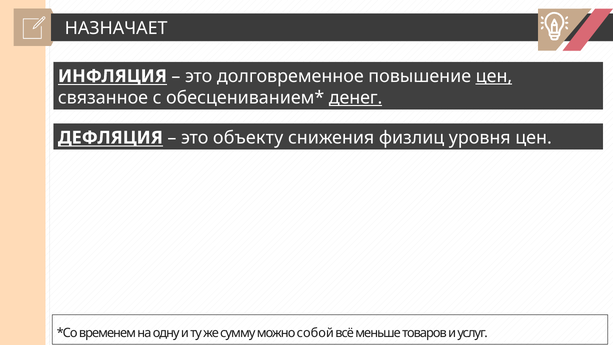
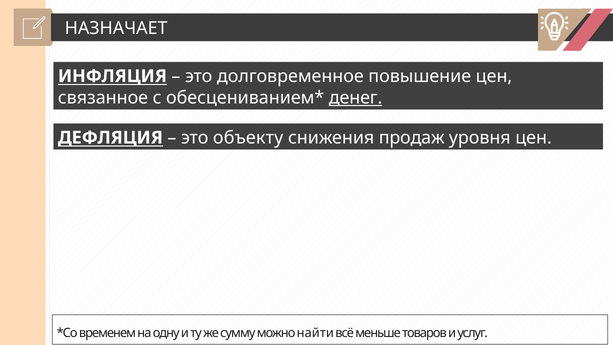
цен at (494, 76) underline: present -> none
физлиц: физлиц -> продаж
собой: собой -> найти
